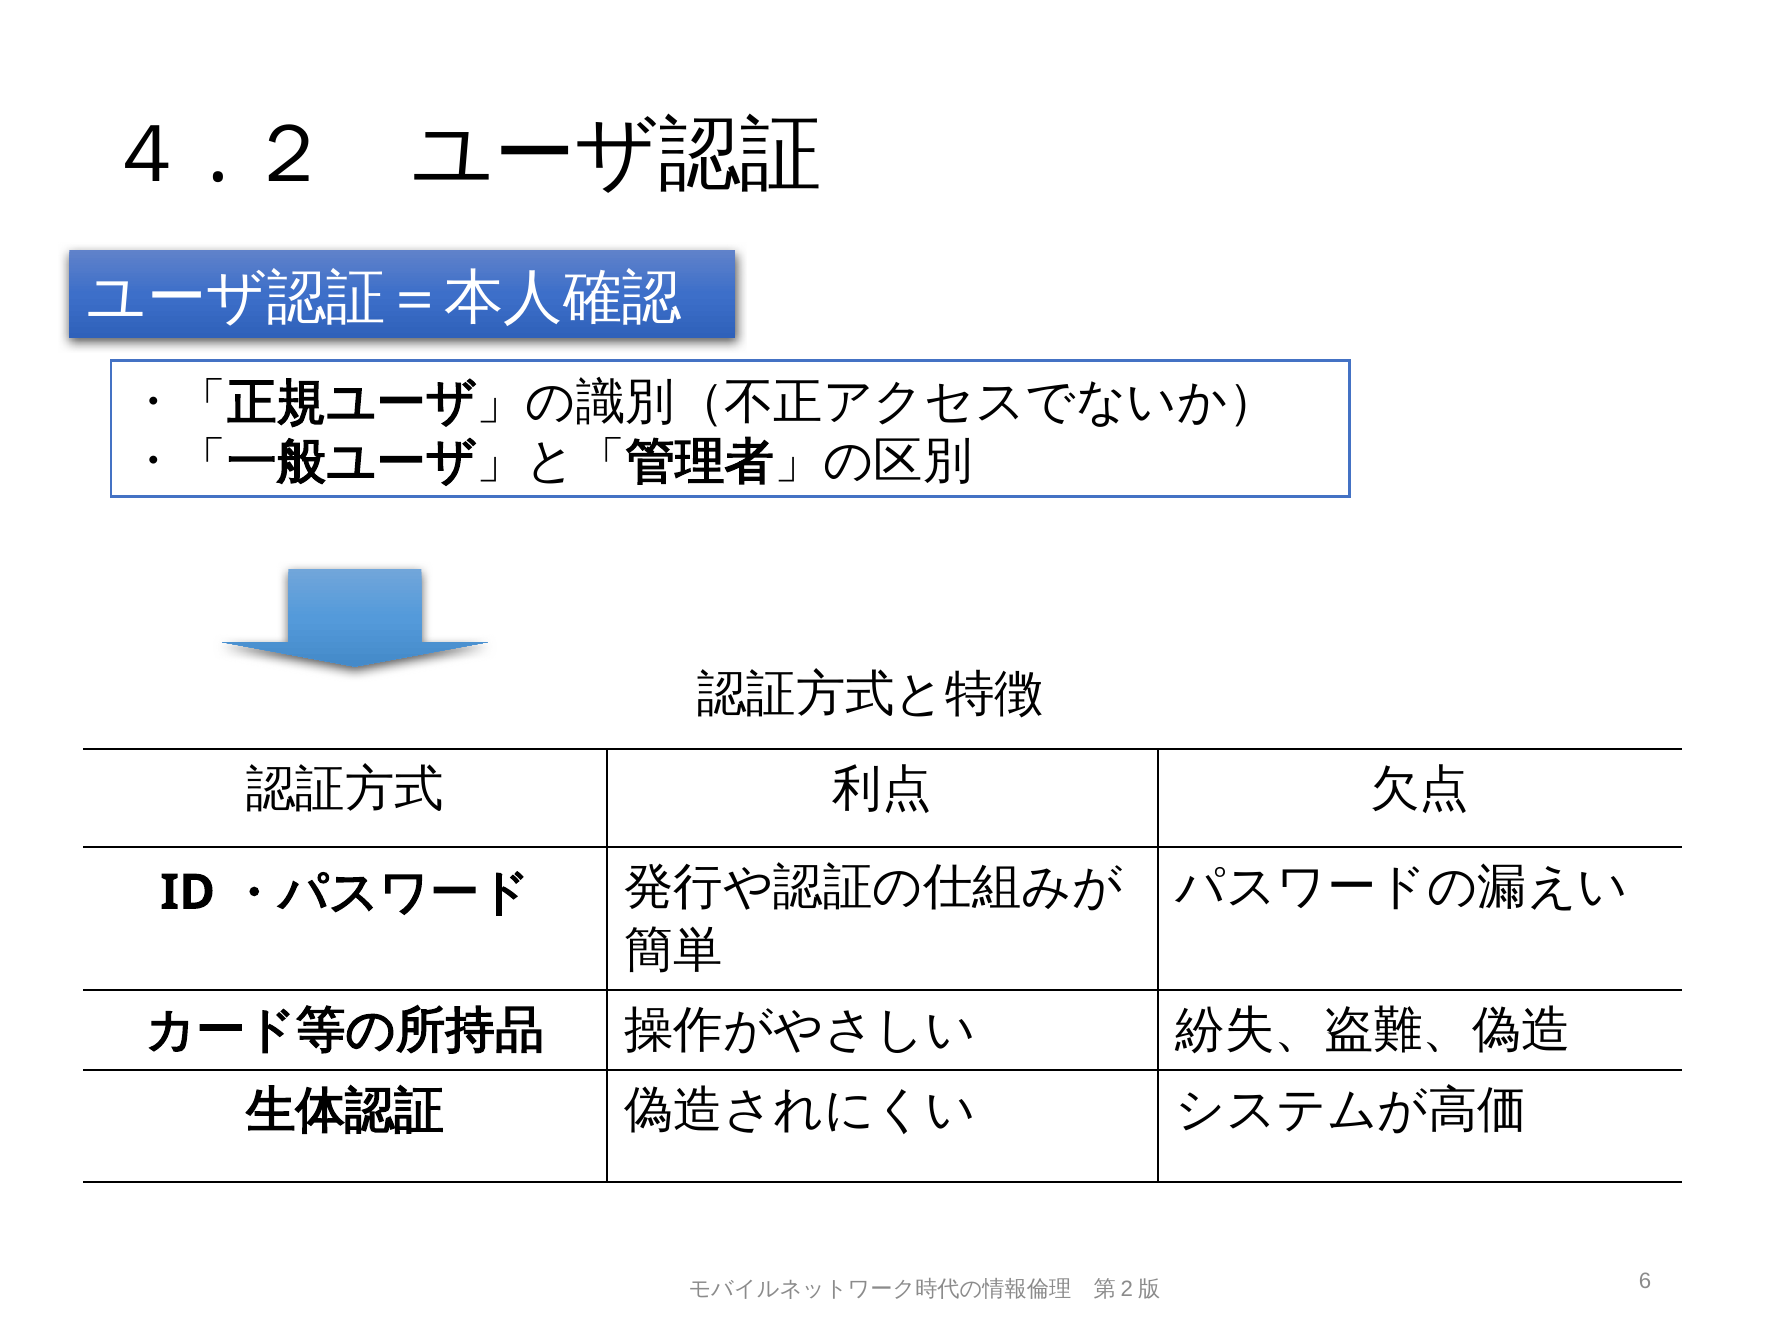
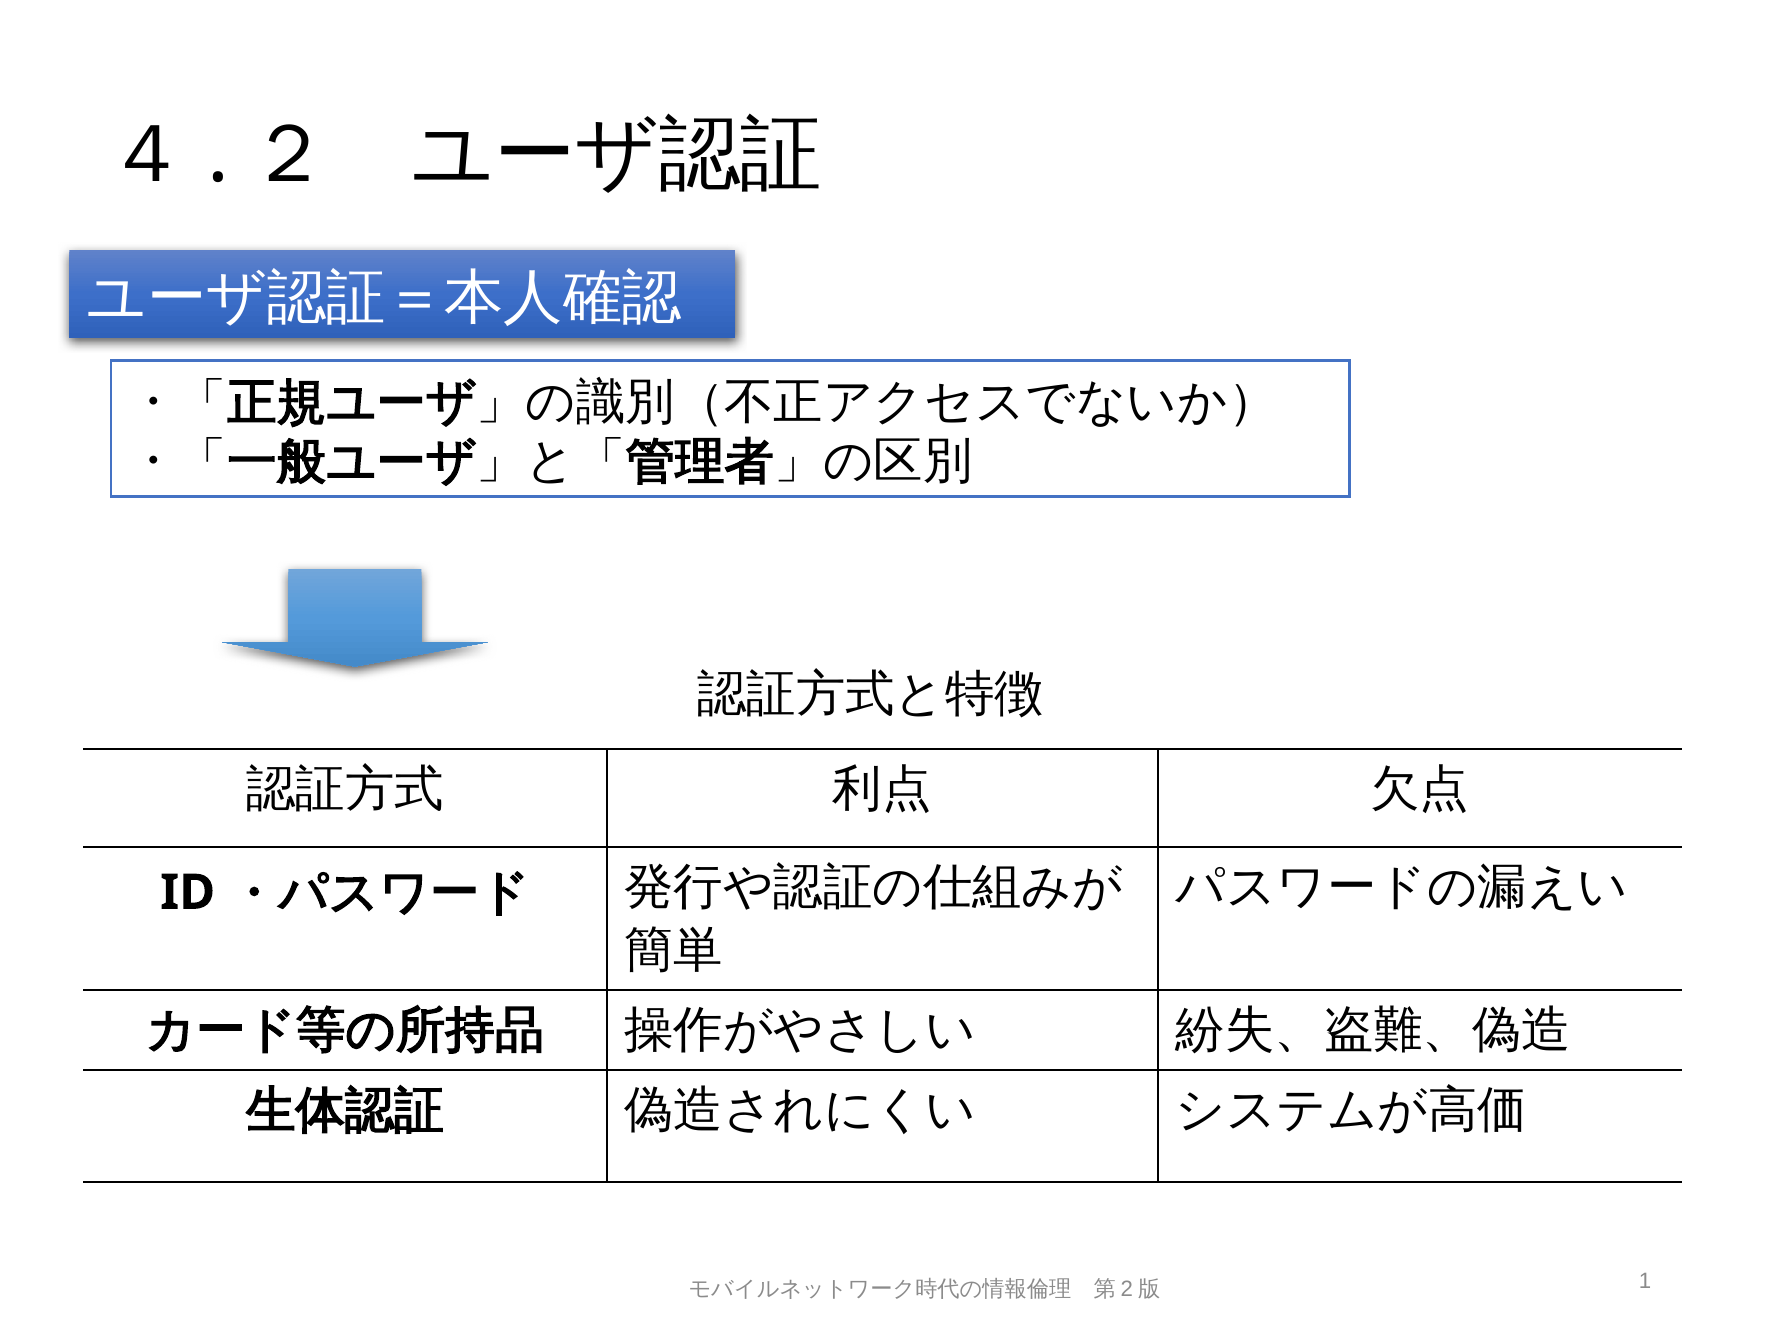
6: 6 -> 1
